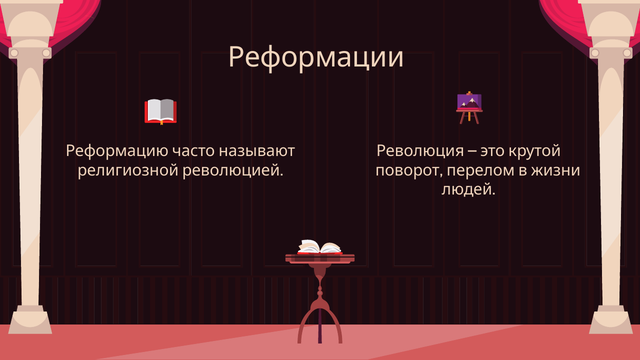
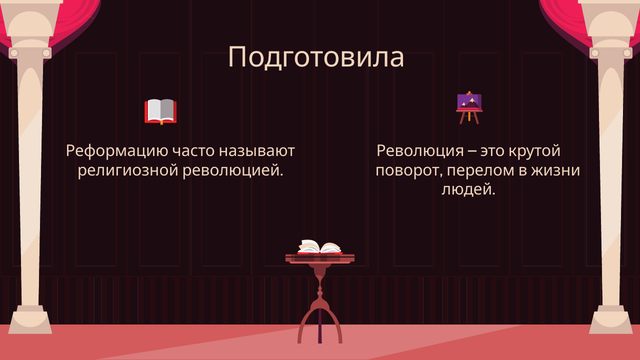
Реформации: Реформации -> Подготовила
